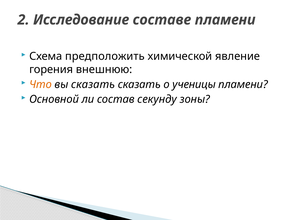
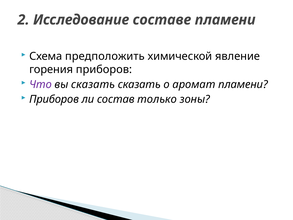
горения внешнюю: внешнюю -> приборов
Что colour: orange -> purple
ученицы: ученицы -> аромат
Основной at (54, 99): Основной -> Приборов
секунду: секунду -> только
